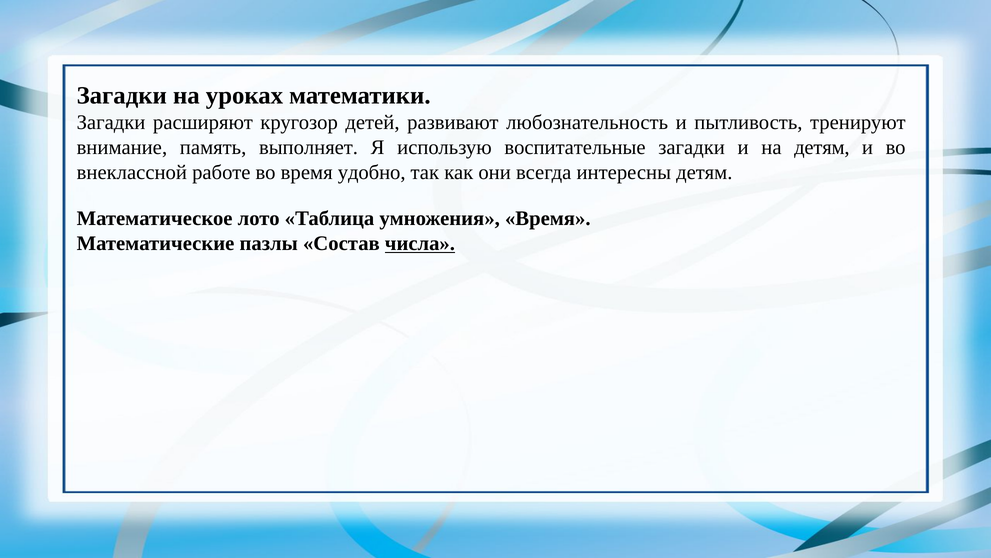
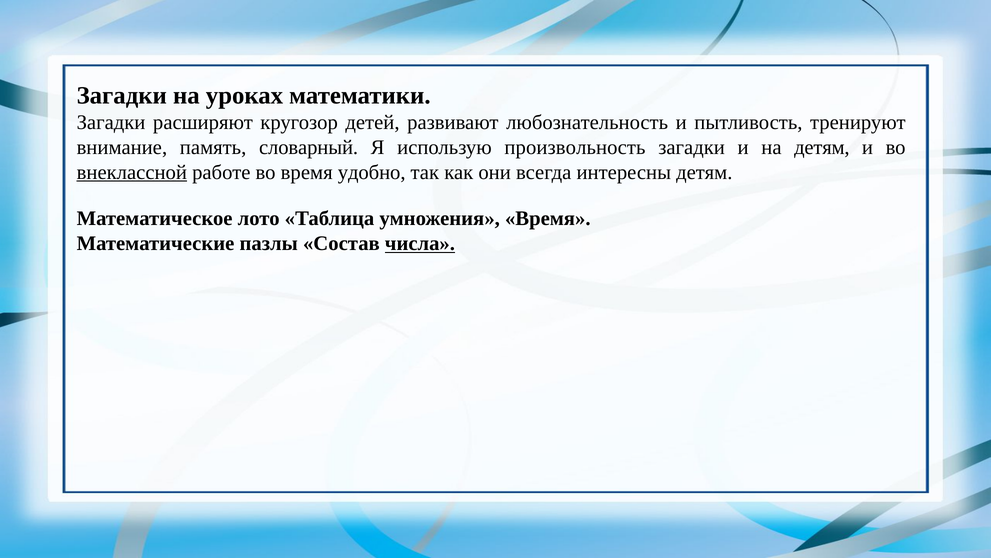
выполняет: выполняет -> словарный
воспитательные: воспитательные -> произвольность
внеклассной underline: none -> present
